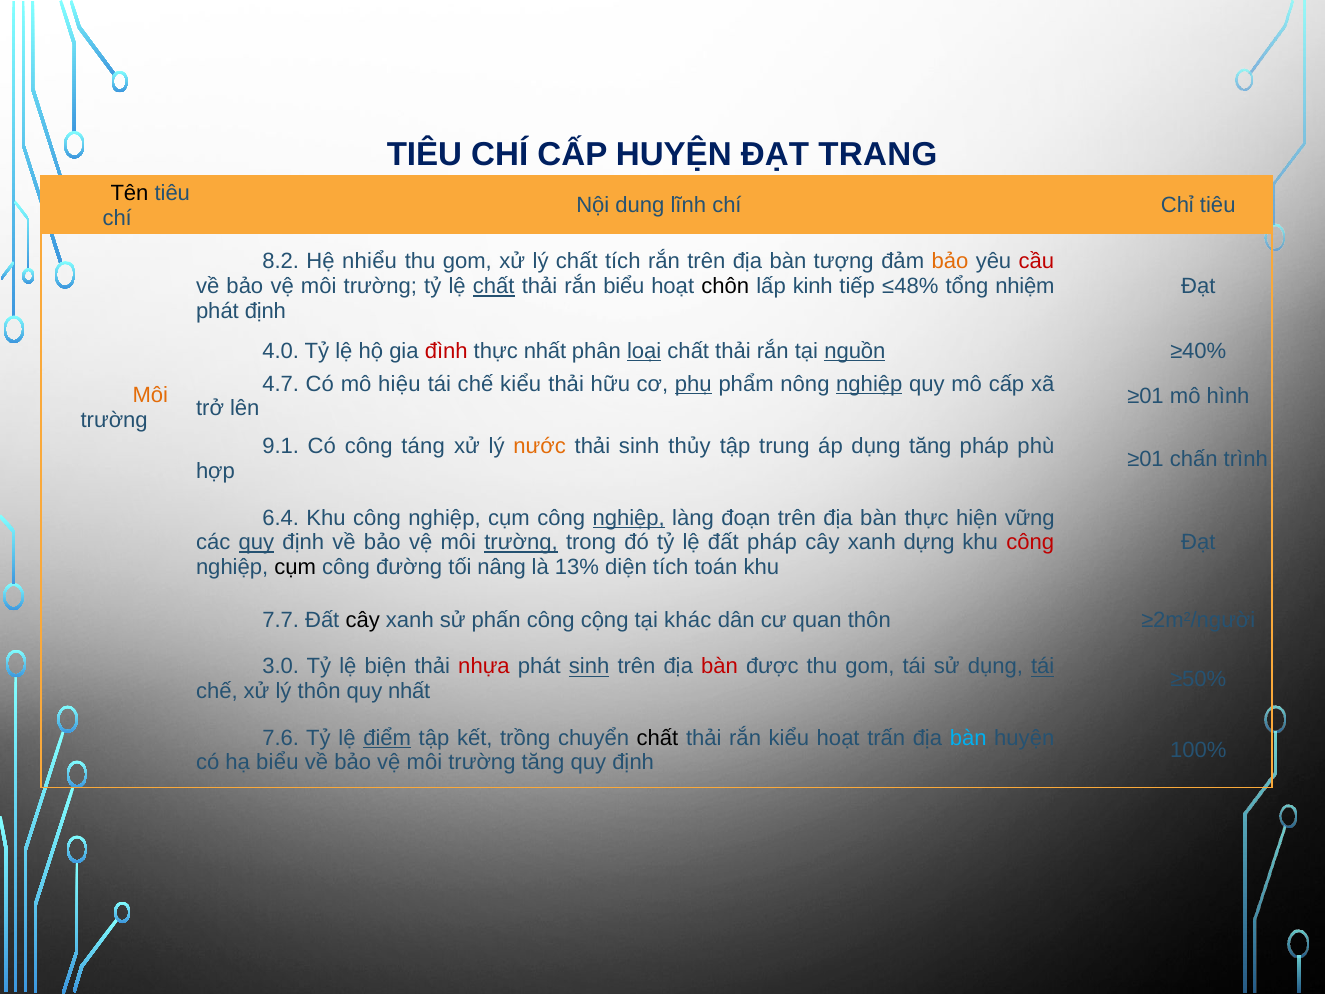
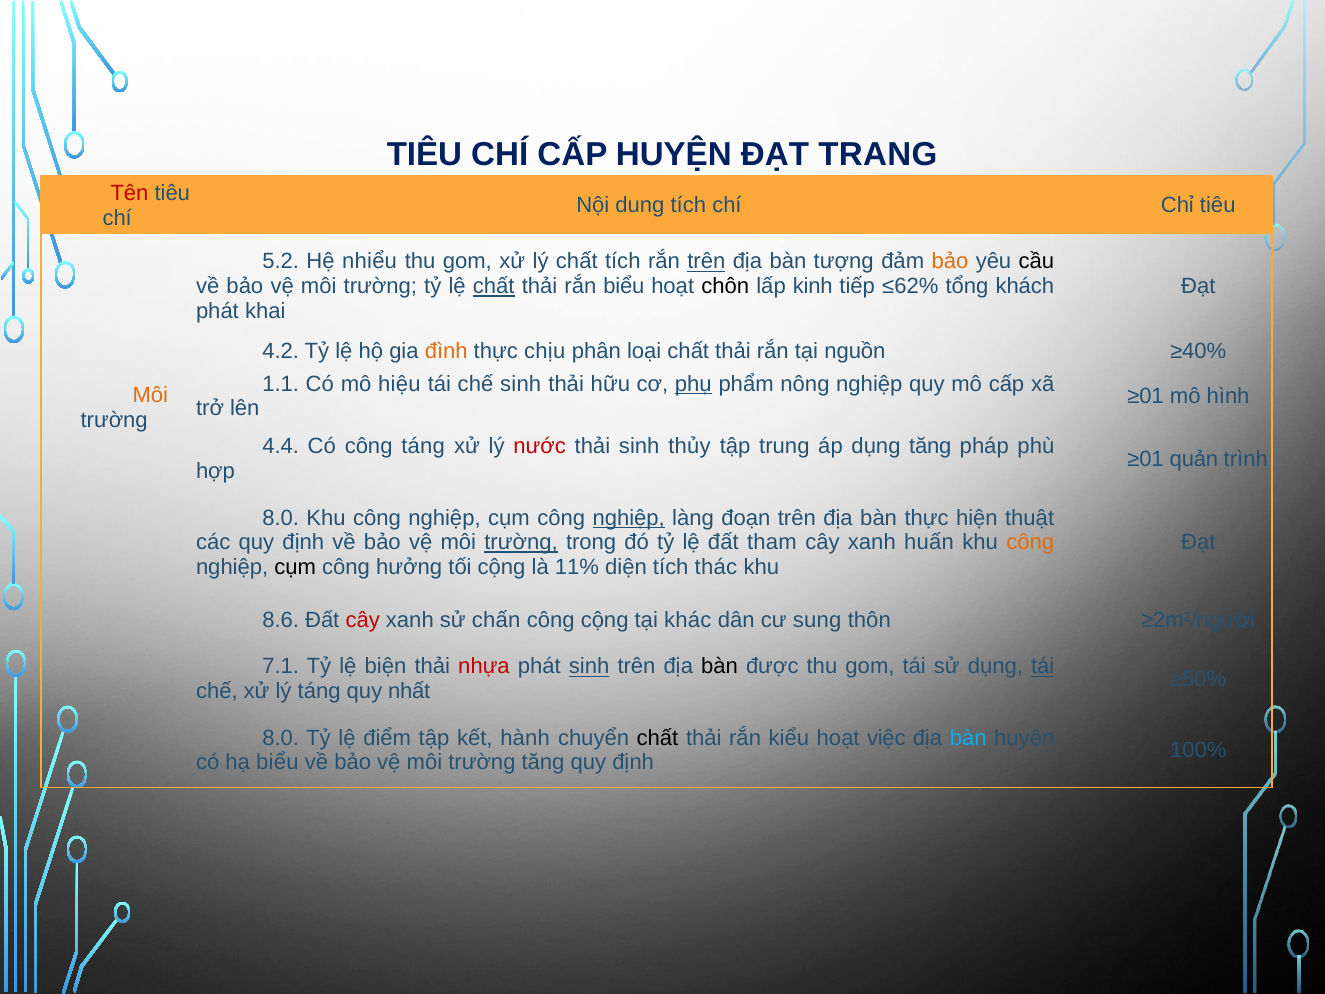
Tên colour: black -> red
dung lĩnh: lĩnh -> tích
8.2: 8.2 -> 5.2
trên at (706, 262) underline: none -> present
cầu colour: red -> black
≤48%: ≤48% -> ≤62%
nhiệm: nhiệm -> khách
phát định: định -> khai
4.0: 4.0 -> 4.2
đình colour: red -> orange
thực nhất: nhất -> chịu
loại underline: present -> none
nguồn underline: present -> none
4.7: 4.7 -> 1.1
chế kiểu: kiểu -> sinh
nghiệp at (869, 384) underline: present -> none
9.1: 9.1 -> 4.4
nước colour: orange -> red
chấn: chấn -> quản
6.4 at (281, 518): 6.4 -> 8.0
vững: vững -> thuật
quy at (256, 542) underline: present -> none
đất pháp: pháp -> tham
dựng: dựng -> huấn
công at (1030, 542) colour: red -> orange
đường: đường -> hưởng
tối nâng: nâng -> cộng
13%: 13% -> 11%
toán: toán -> thác
7.7: 7.7 -> 8.6
cây at (363, 620) colour: black -> red
phấn: phấn -> chấn
quan: quan -> sung
3.0: 3.0 -> 7.1
bàn at (719, 667) colour: red -> black
lý thôn: thôn -> táng
7.6 at (281, 738): 7.6 -> 8.0
điểm underline: present -> none
trồng: trồng -> hành
trấn: trấn -> việc
